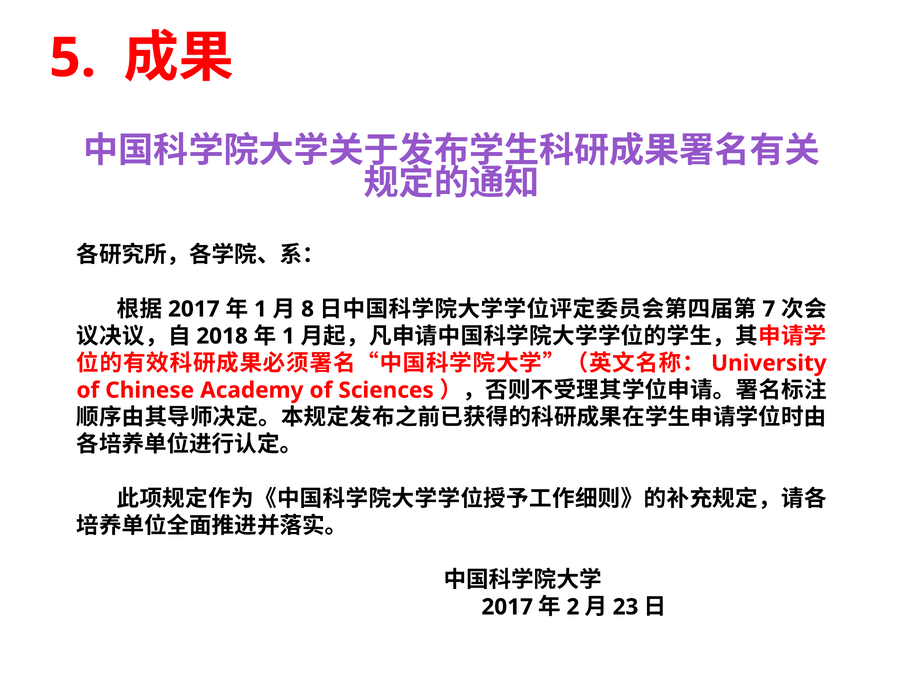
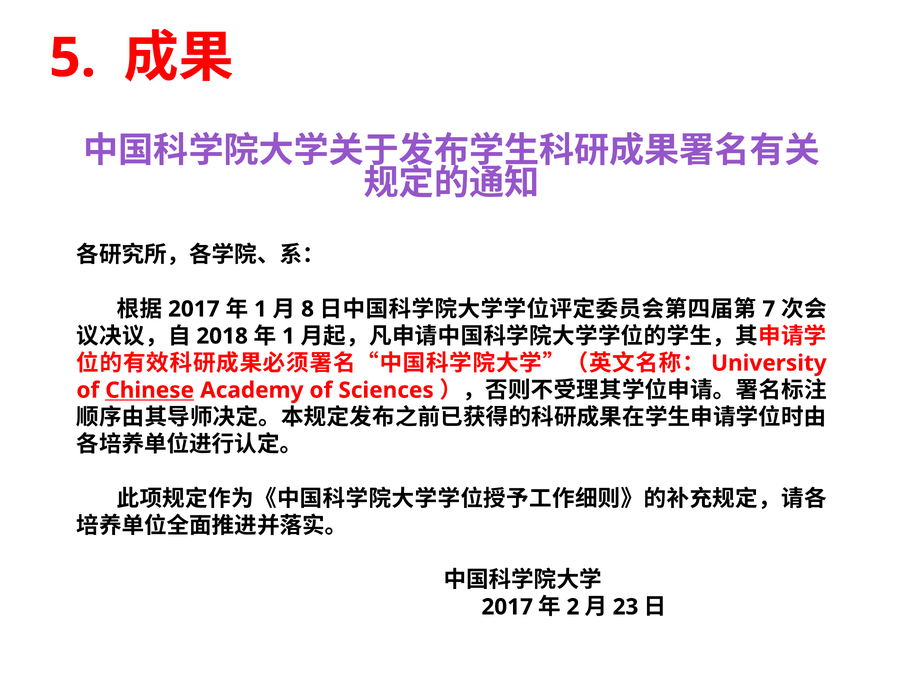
Chinese underline: none -> present
